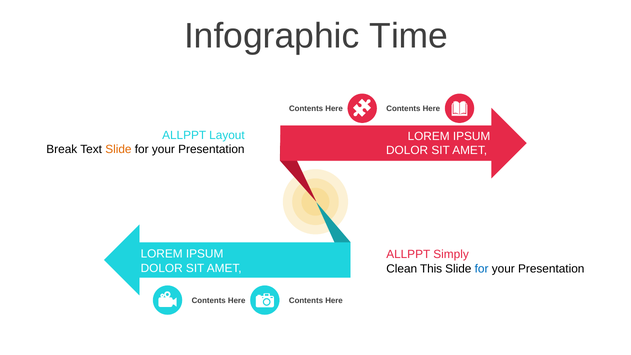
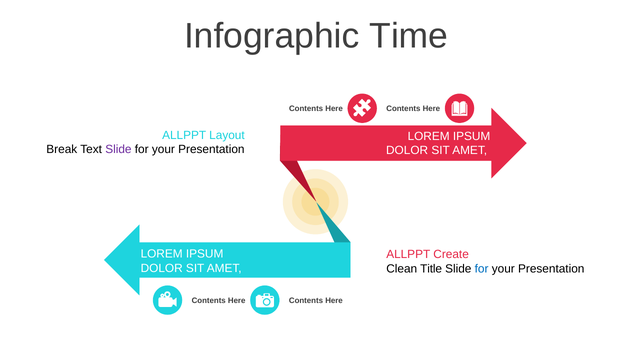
Slide at (118, 149) colour: orange -> purple
Simply: Simply -> Create
This: This -> Title
